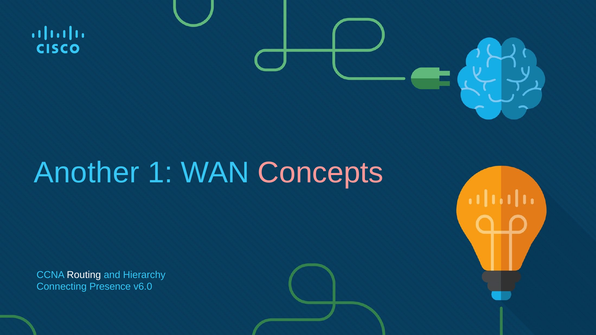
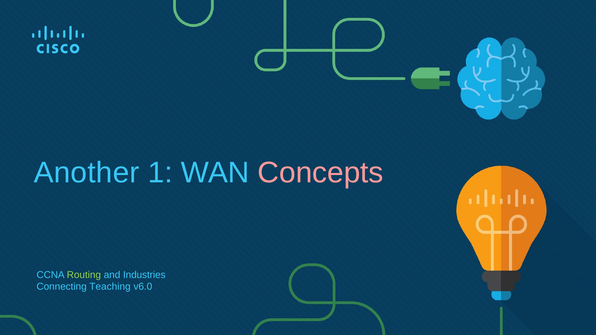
Routing colour: white -> light green
Hierarchy: Hierarchy -> Industries
Presence: Presence -> Teaching
